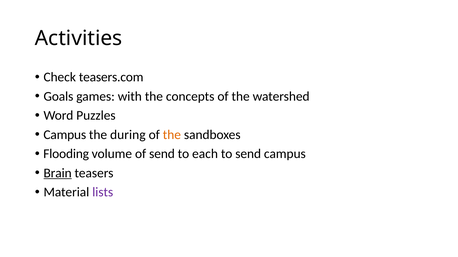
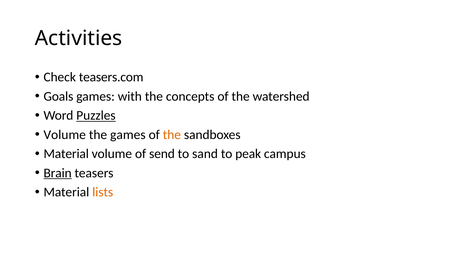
Puzzles underline: none -> present
Campus at (65, 135): Campus -> Volume
the during: during -> games
Flooding at (66, 154): Flooding -> Material
each: each -> sand
to send: send -> peak
lists colour: purple -> orange
